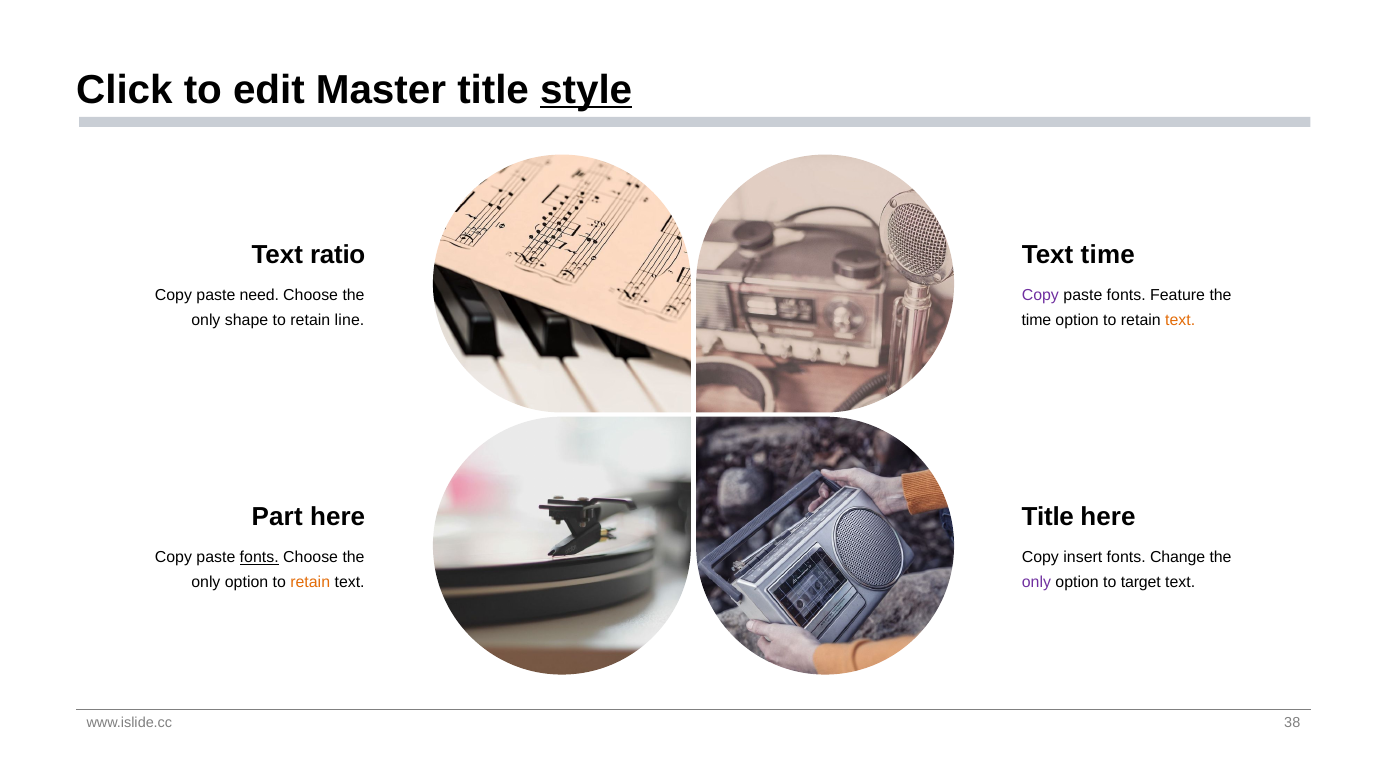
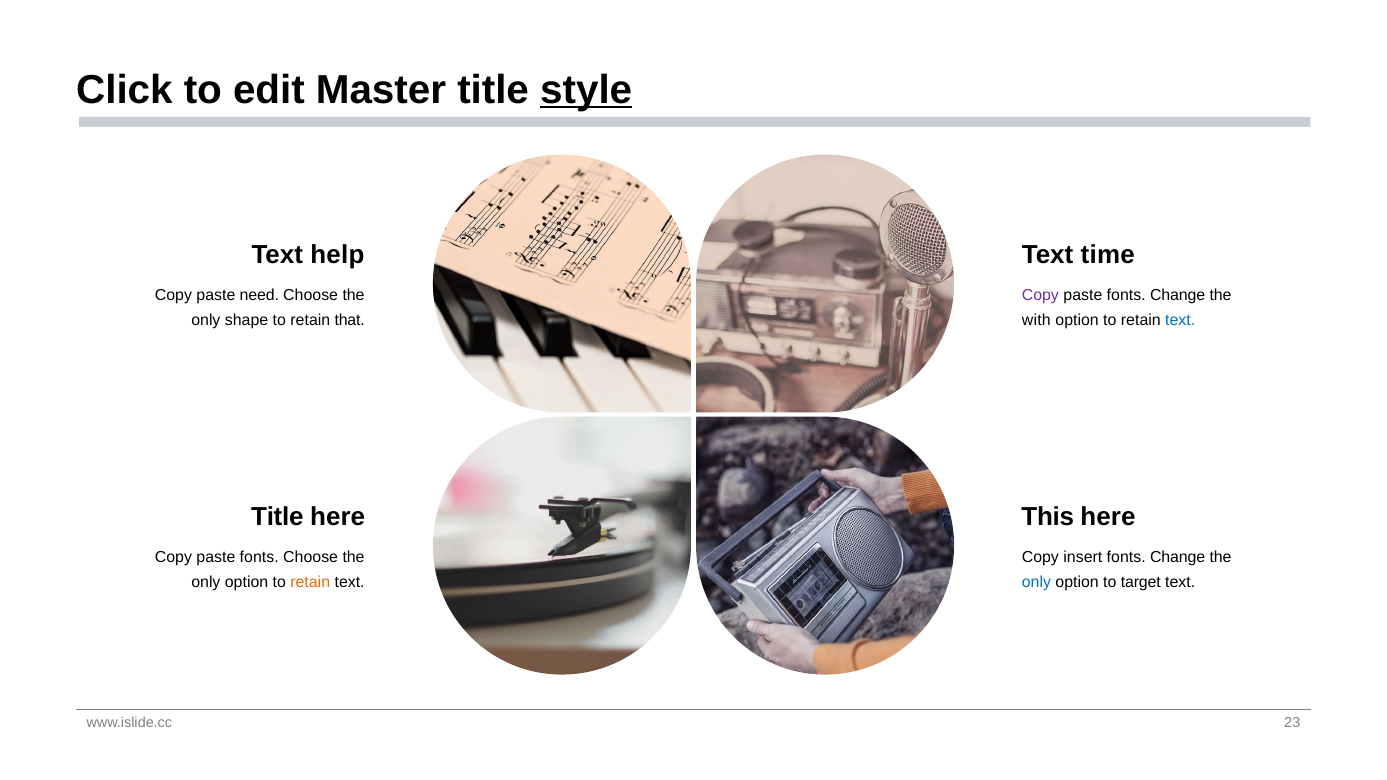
ratio: ratio -> help
paste fonts Feature: Feature -> Change
line: line -> that
time at (1036, 321): time -> with
text at (1180, 321) colour: orange -> blue
Part at (277, 517): Part -> Title
Title at (1048, 517): Title -> This
fonts at (259, 558) underline: present -> none
only at (1036, 583) colour: purple -> blue
38: 38 -> 23
